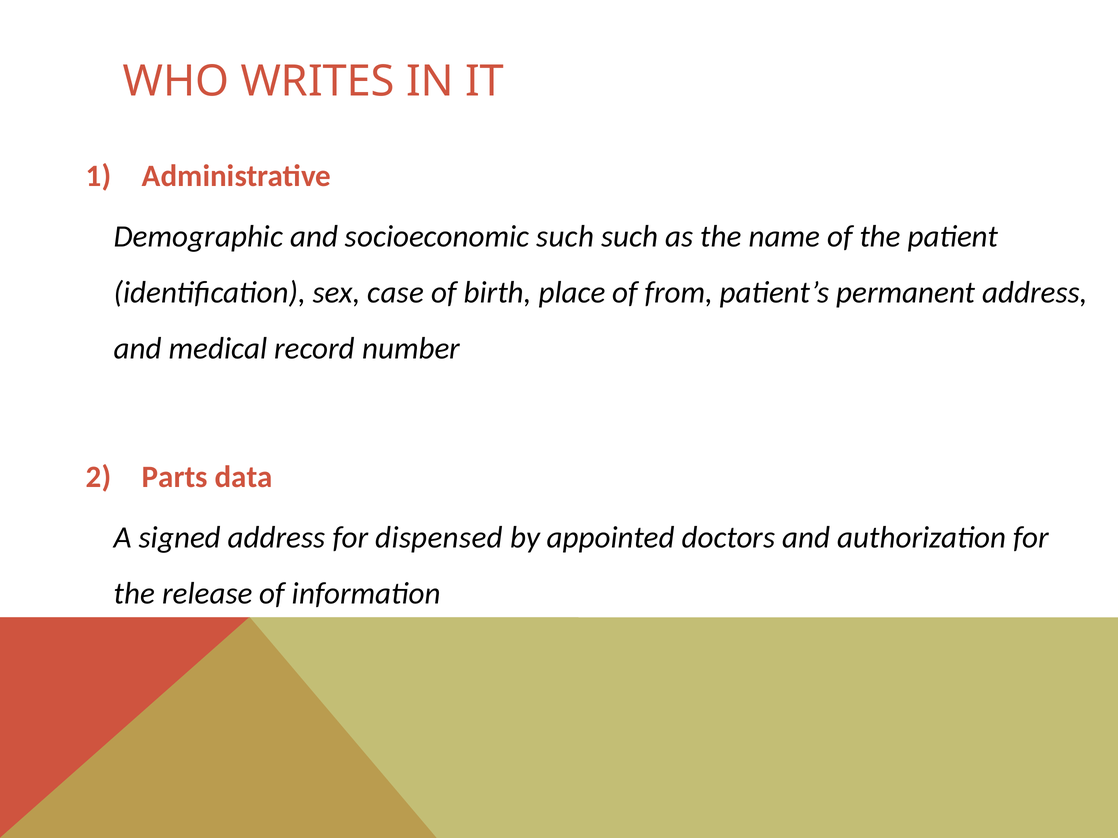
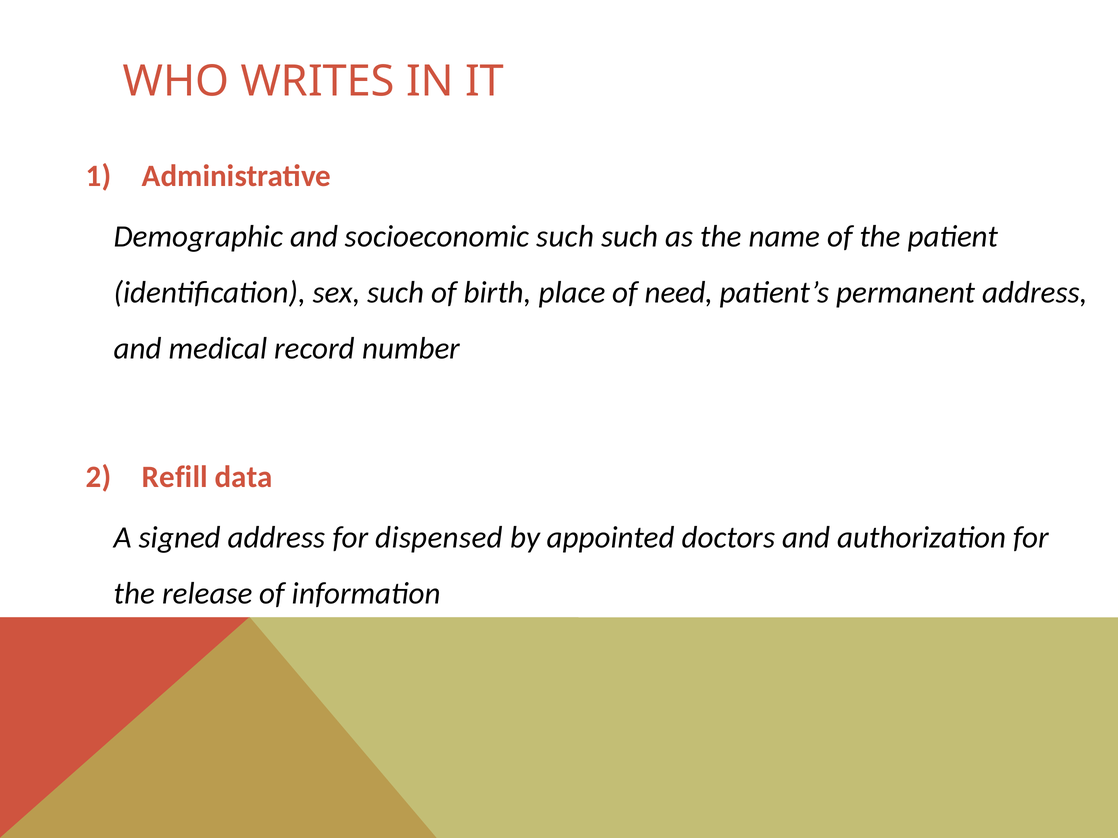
sex case: case -> such
from: from -> need
Parts: Parts -> Refill
